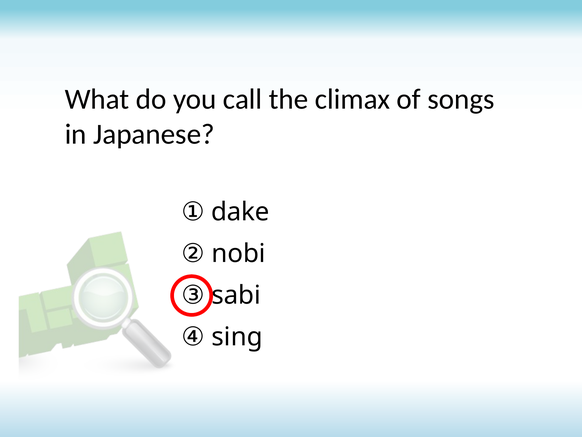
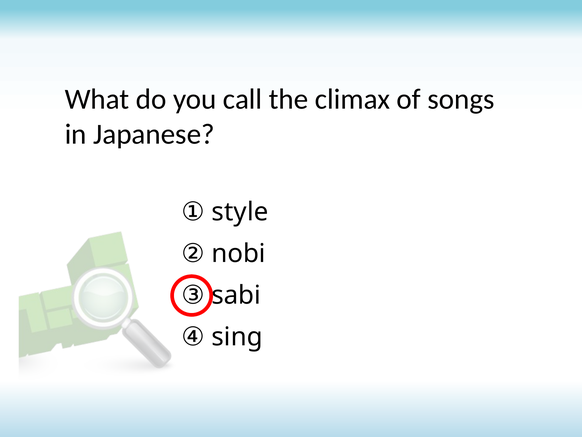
dake: dake -> style
